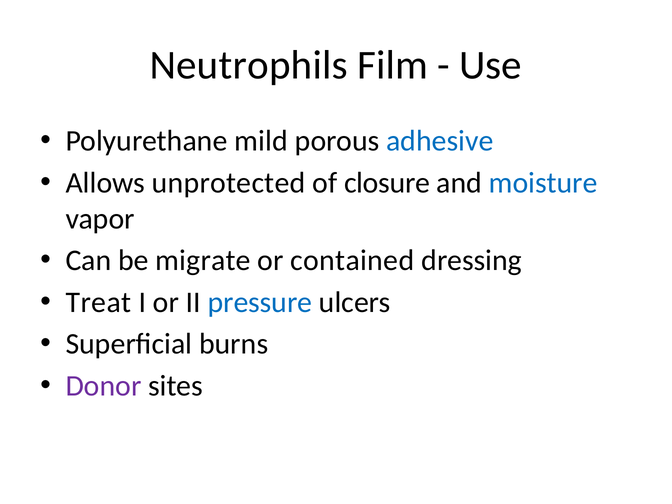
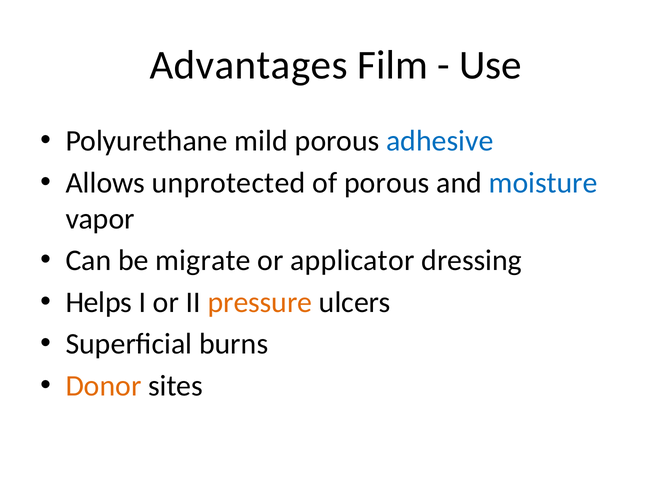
Neutrophils: Neutrophils -> Advantages
of closure: closure -> porous
contained: contained -> applicator
Treat: Treat -> Helps
pressure colour: blue -> orange
Donor colour: purple -> orange
